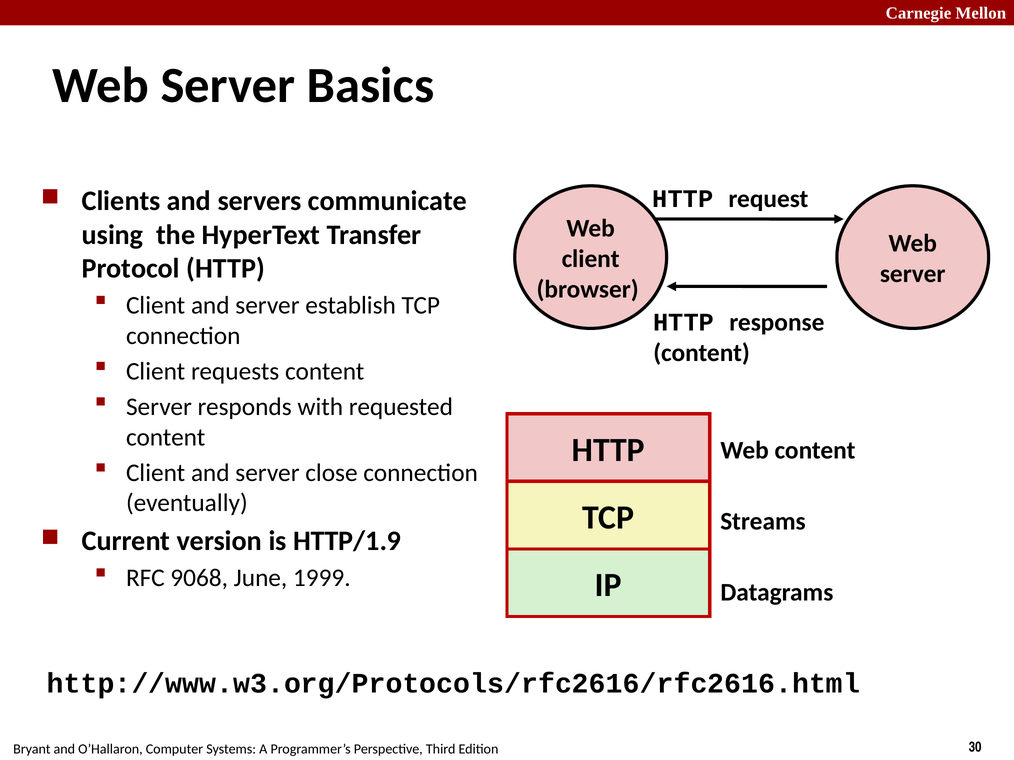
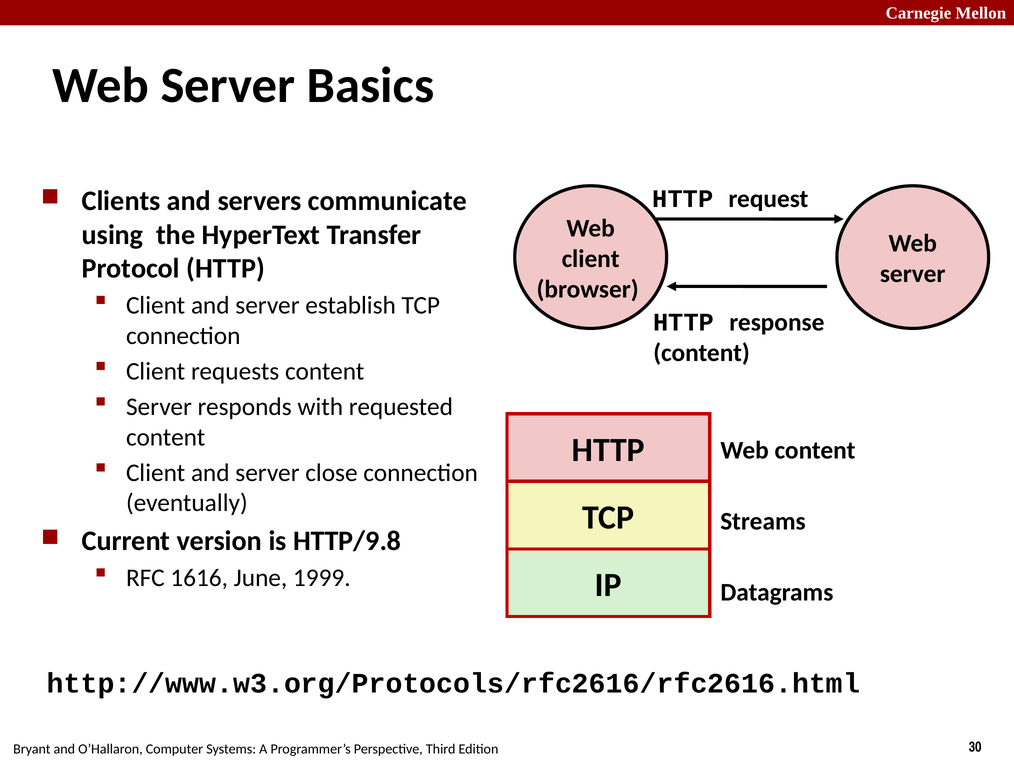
HTTP/1.9: HTTP/1.9 -> HTTP/9.8
9068: 9068 -> 1616
